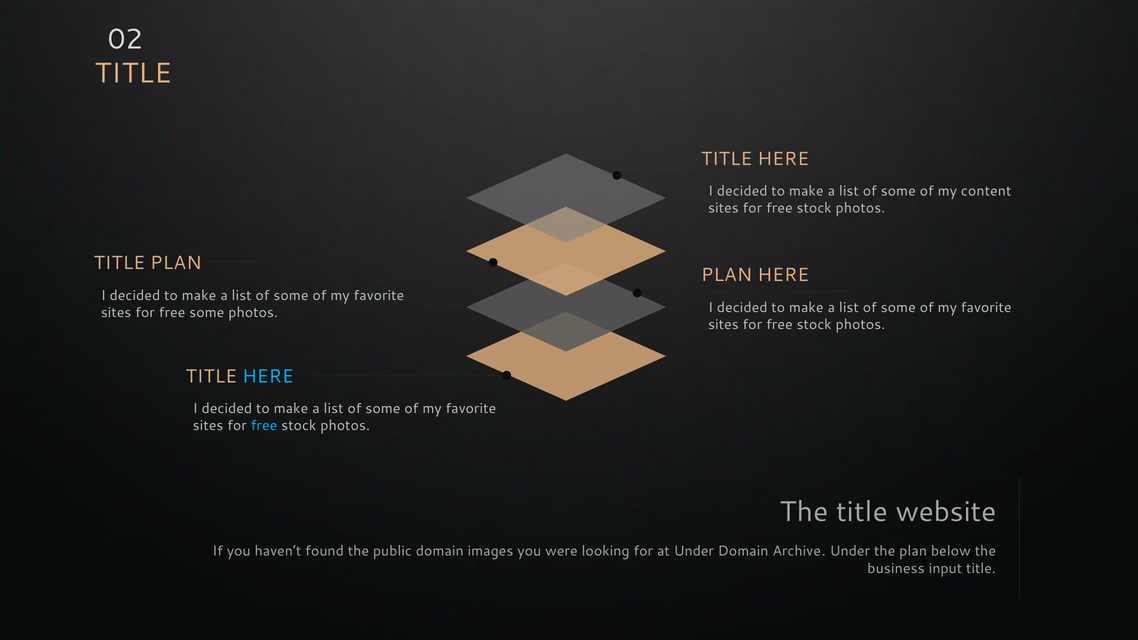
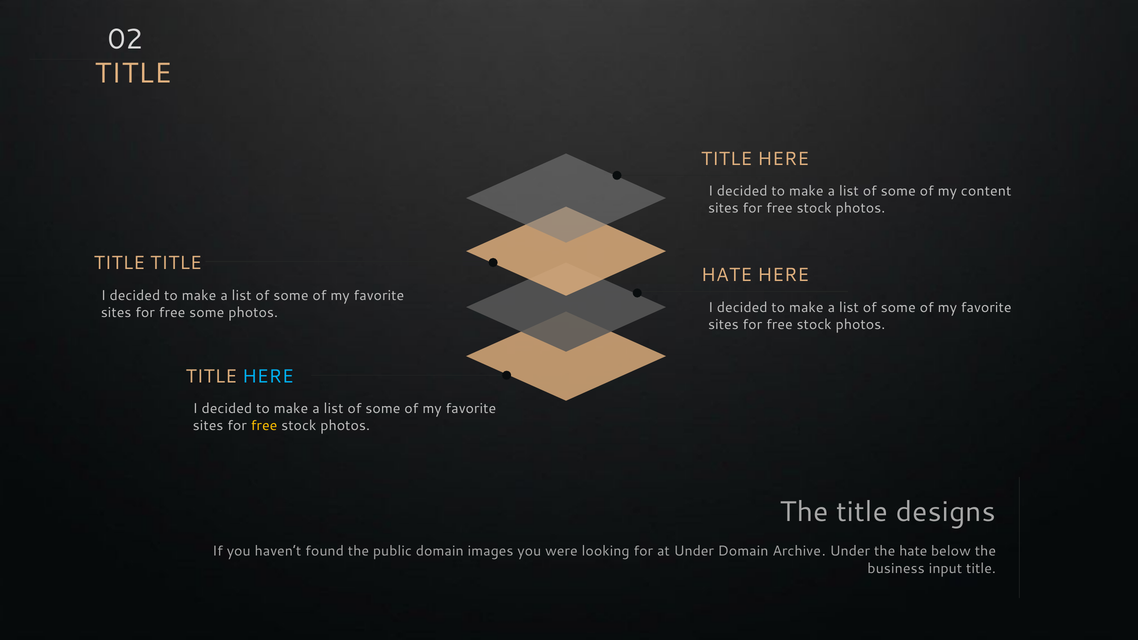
PLAN at (176, 263): PLAN -> TITLE
PLAN at (727, 275): PLAN -> HATE
free at (264, 426) colour: light blue -> yellow
website: website -> designs
the plan: plan -> hate
